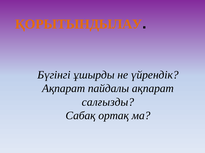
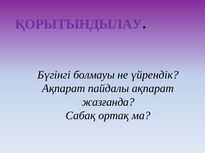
ҚОРЫТЫНДЫЛАУ colour: orange -> purple
ұшырды: ұшырды -> болмауы
салғызды: салғызды -> жазғанда
